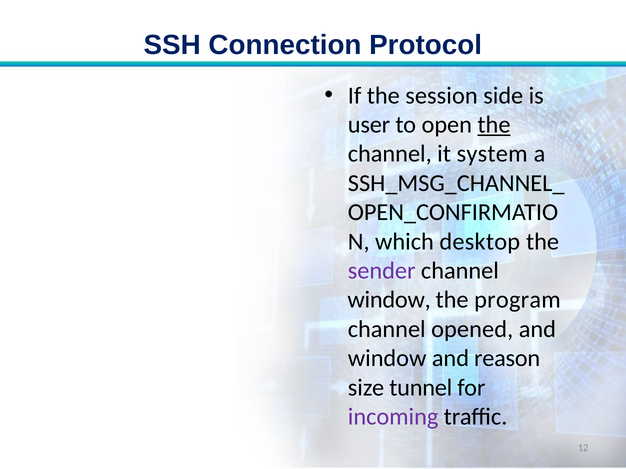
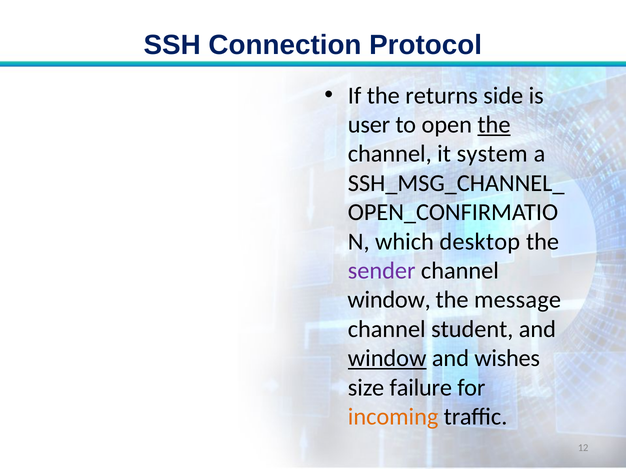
session: session -> returns
program: program -> message
opened: opened -> student
window at (387, 359) underline: none -> present
reason: reason -> wishes
tunnel: tunnel -> failure
incoming colour: purple -> orange
